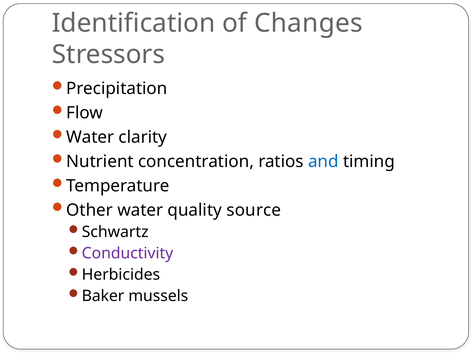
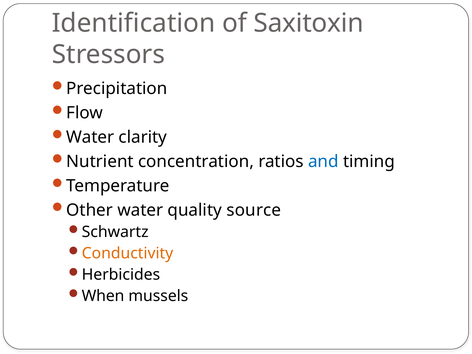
Changes: Changes -> Saxitoxin
Conductivity colour: purple -> orange
Baker: Baker -> When
